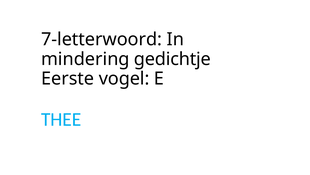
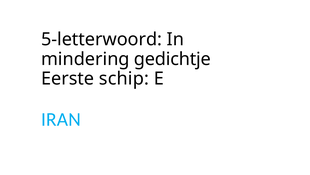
7-letterwoord: 7-letterwoord -> 5-letterwoord
vogel: vogel -> schip
THEE: THEE -> IRAN
